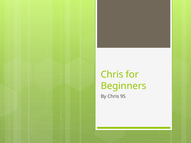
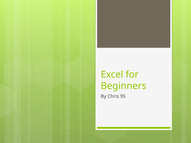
Chris at (112, 75): Chris -> Excel
